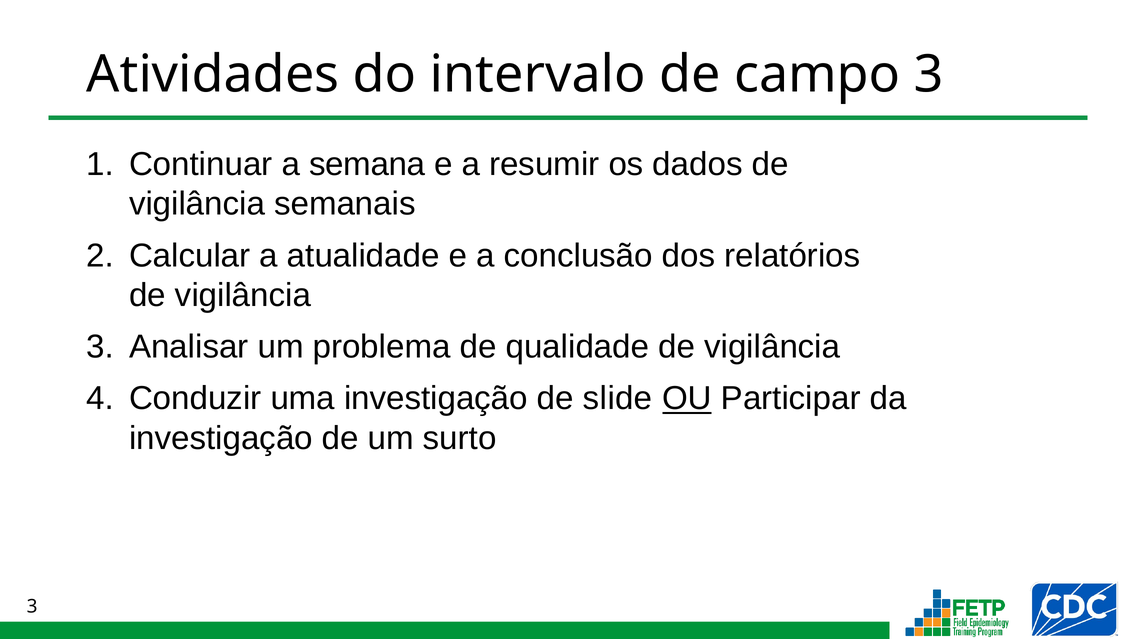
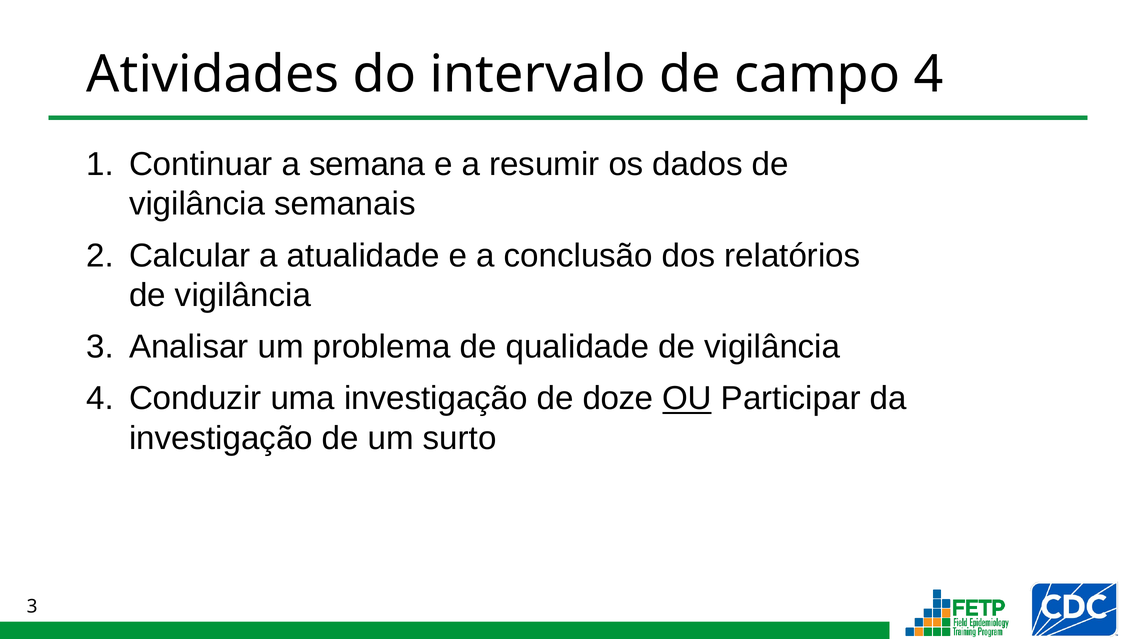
campo 3: 3 -> 4
slide: slide -> doze
